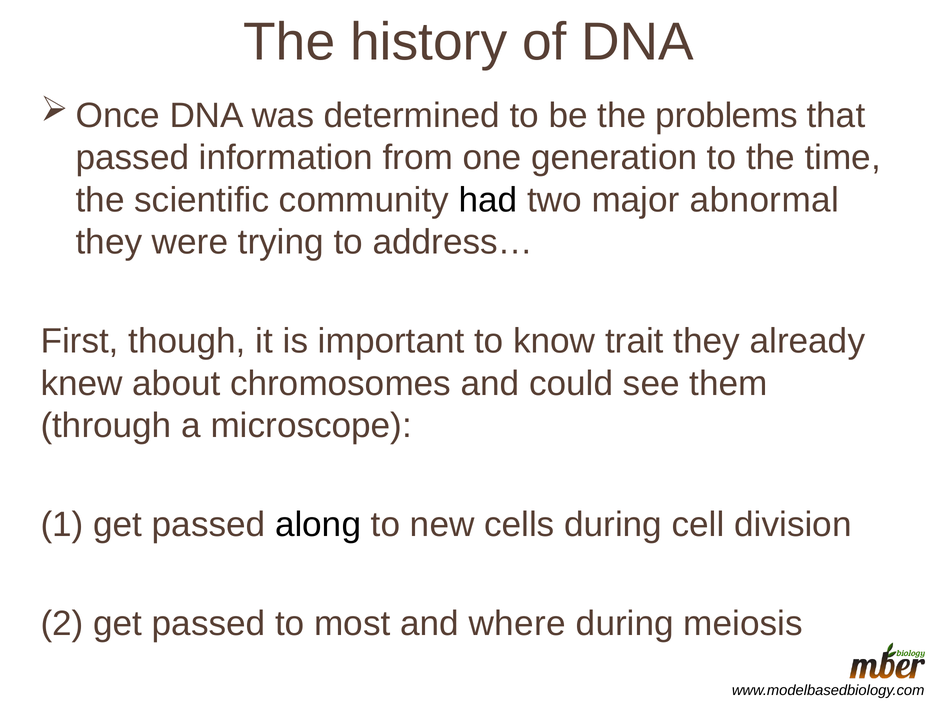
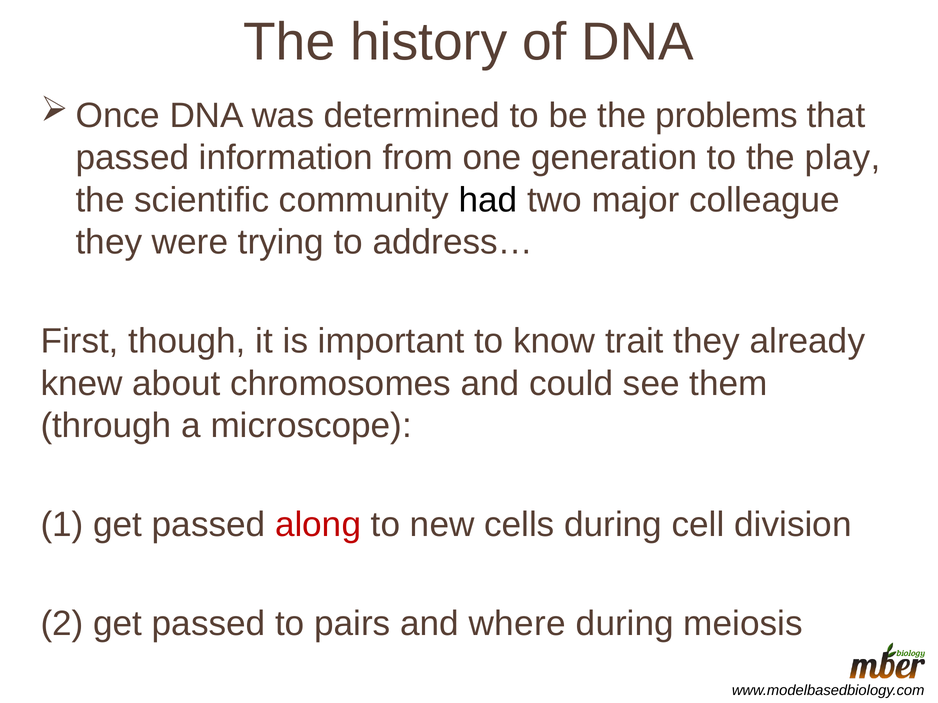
time: time -> play
abnormal: abnormal -> colleague
along colour: black -> red
most: most -> pairs
